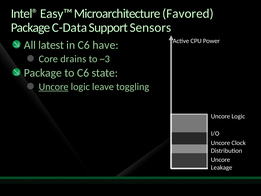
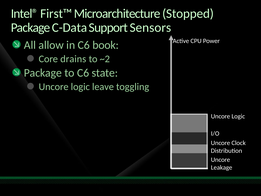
Easy™: Easy™ -> First™
Favored: Favored -> Stopped
latest: latest -> allow
have: have -> book
~3: ~3 -> ~2
Uncore at (54, 87) underline: present -> none
